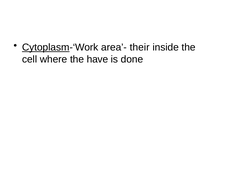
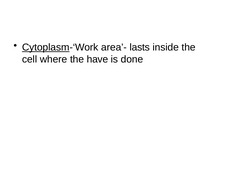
their: their -> lasts
